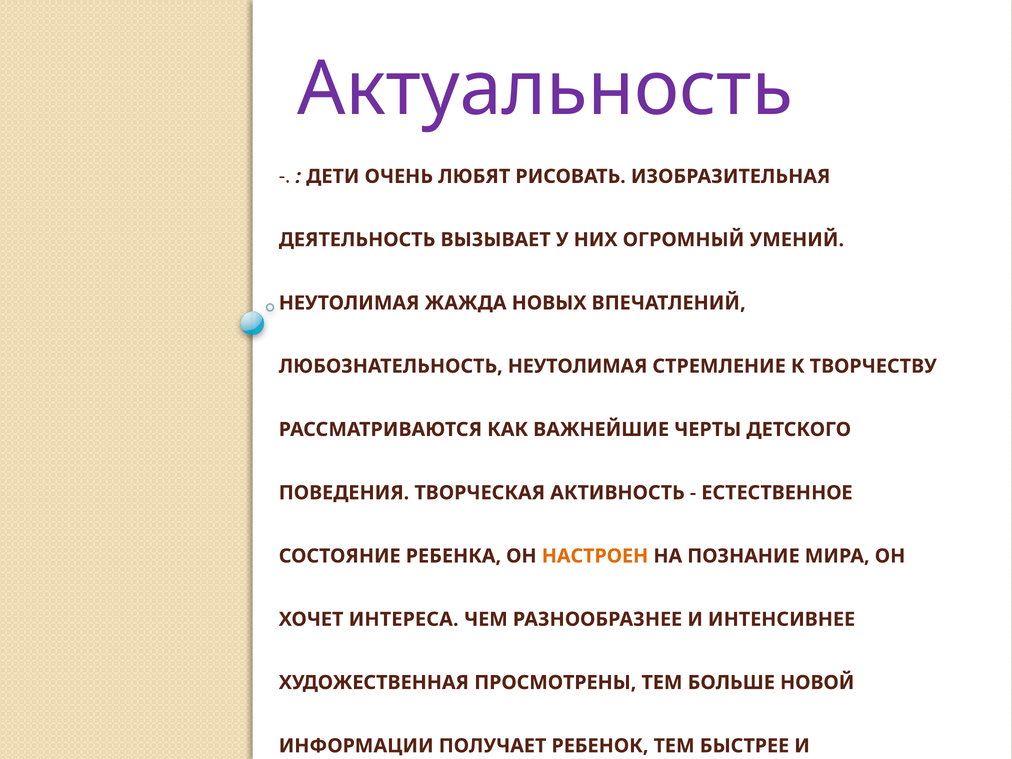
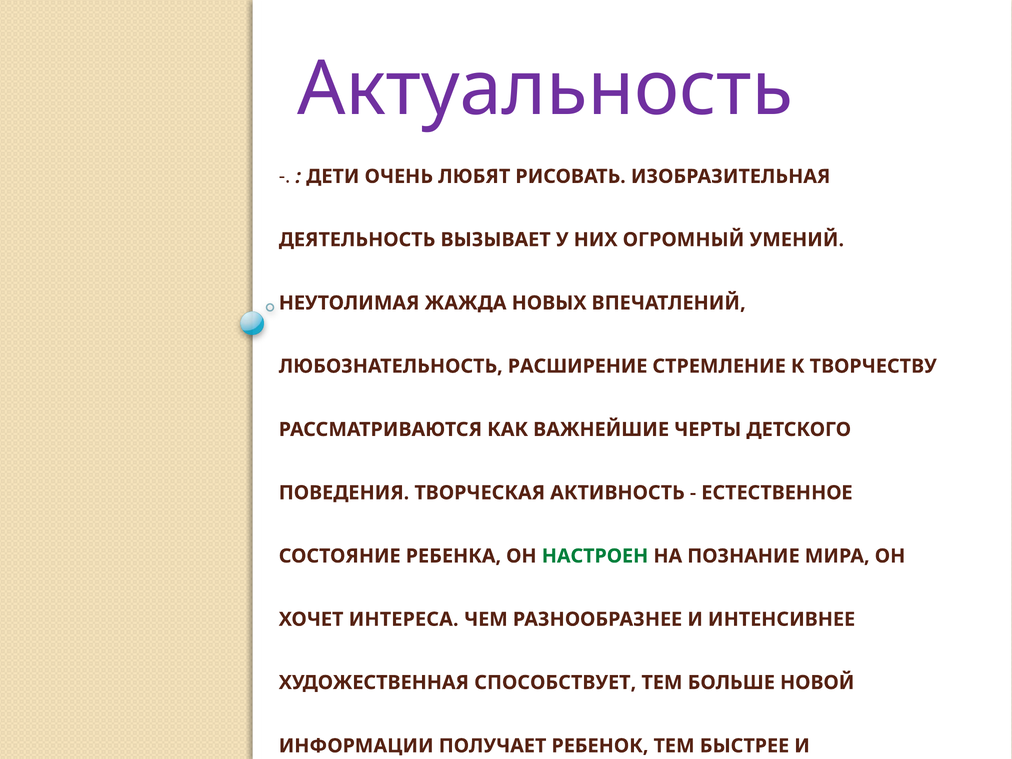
ЛЮБОЗНАТЕЛЬНОСТЬ НЕУТОЛИМАЯ: НЕУТОЛИМАЯ -> РАСШИРЕНИЕ
НАСТРОЕН colour: orange -> green
ПРОСМОТРЕНЫ: ПРОСМОТРЕНЫ -> СПОСОБСТВУЕТ
